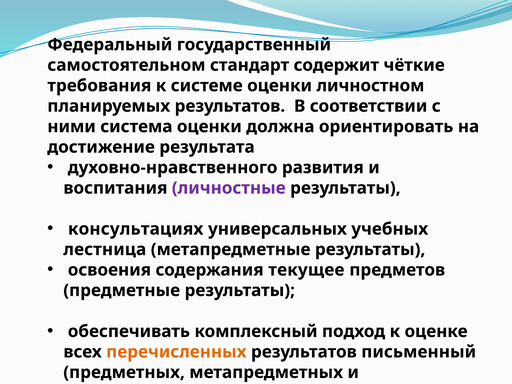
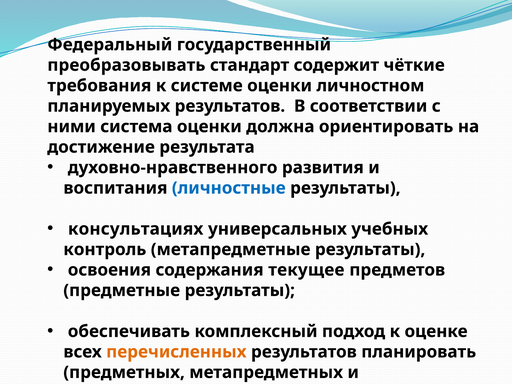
самостоятельном: самостоятельном -> преобразовывать
личностные colour: purple -> blue
лестница: лестница -> контроль
письменный: письменный -> планировать
